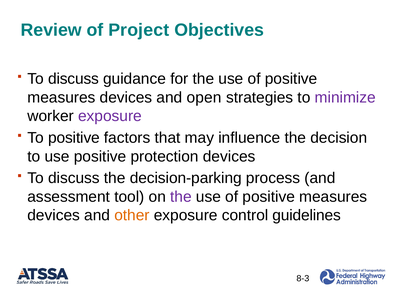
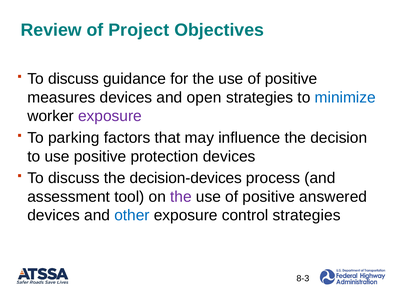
minimize colour: purple -> blue
To positive: positive -> parking
decision-parking: decision-parking -> decision-devices
measures at (333, 197): measures -> answered
other colour: orange -> blue
control guidelines: guidelines -> strategies
